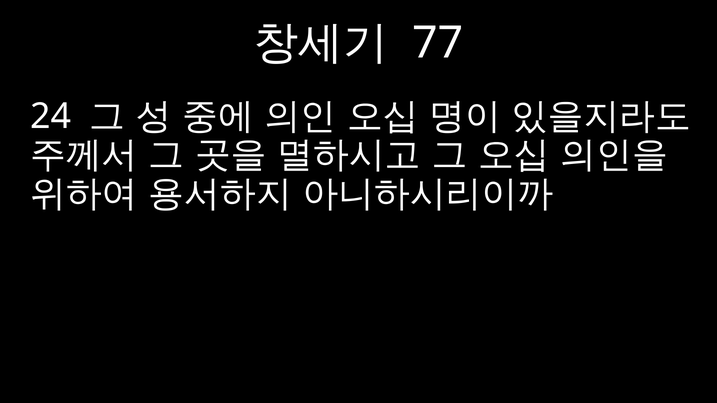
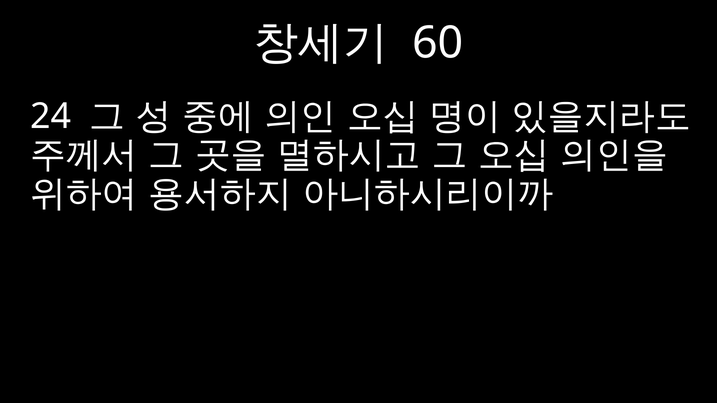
77: 77 -> 60
